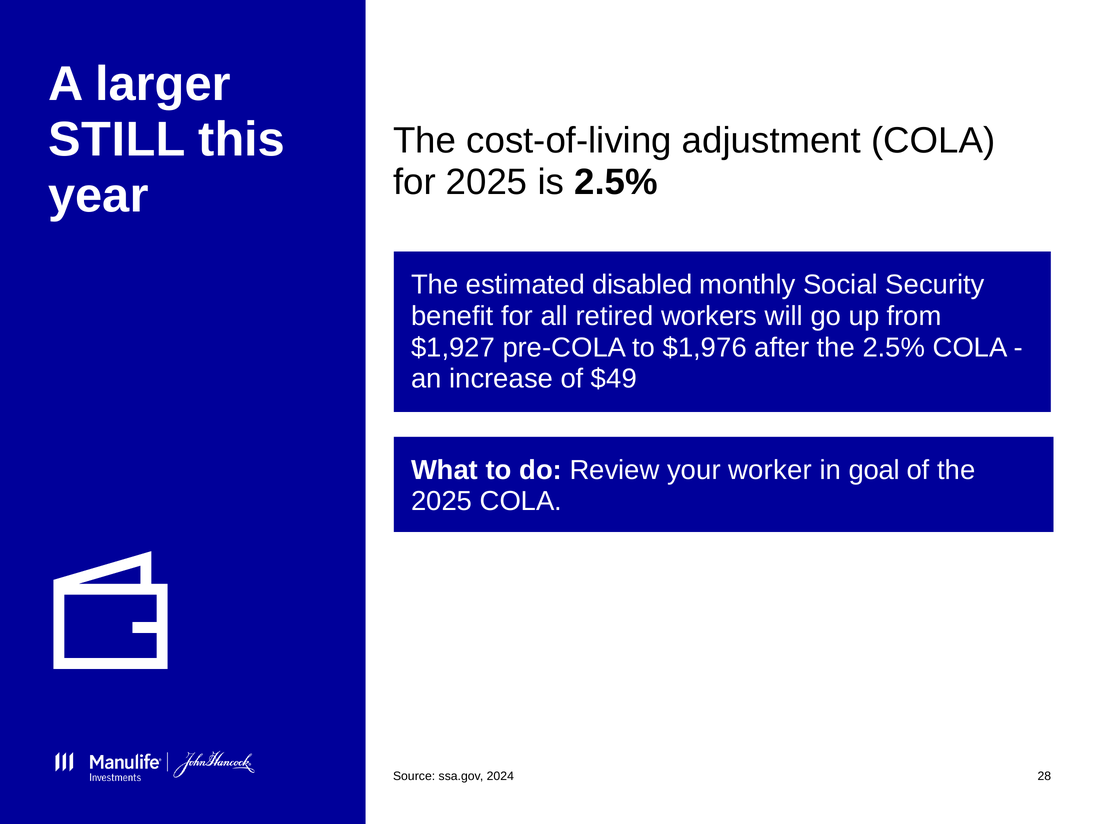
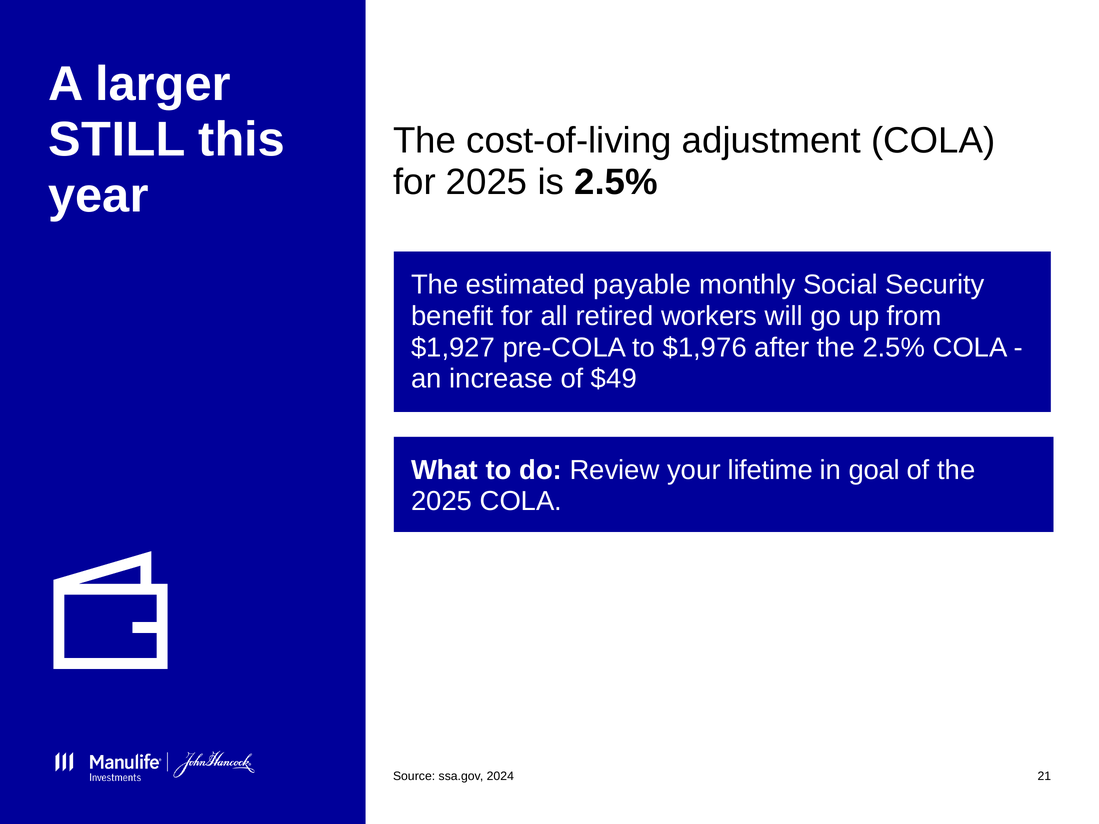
disabled: disabled -> payable
worker: worker -> lifetime
28: 28 -> 21
